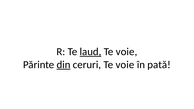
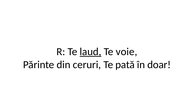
din underline: present -> none
ceruri Te voie: voie -> pată
pată: pată -> doar
